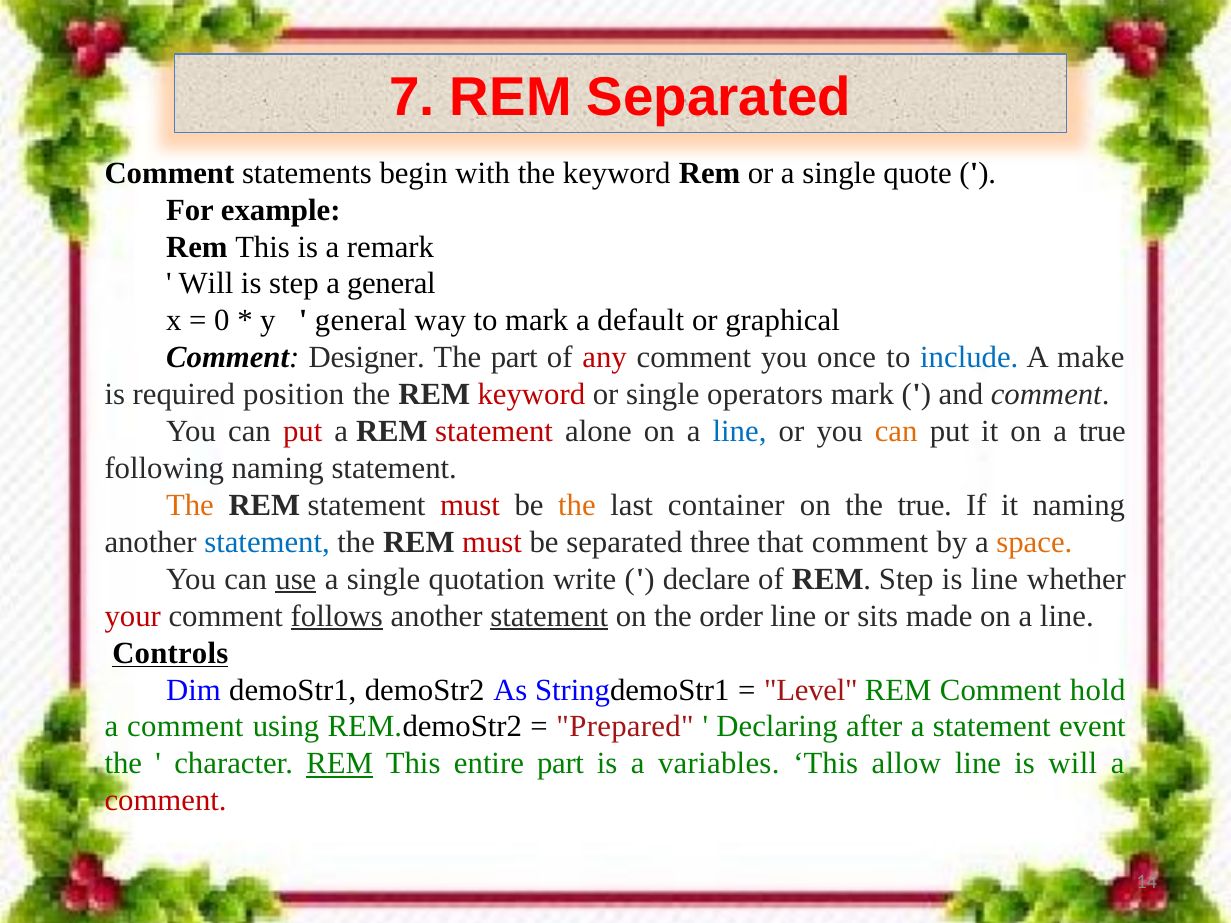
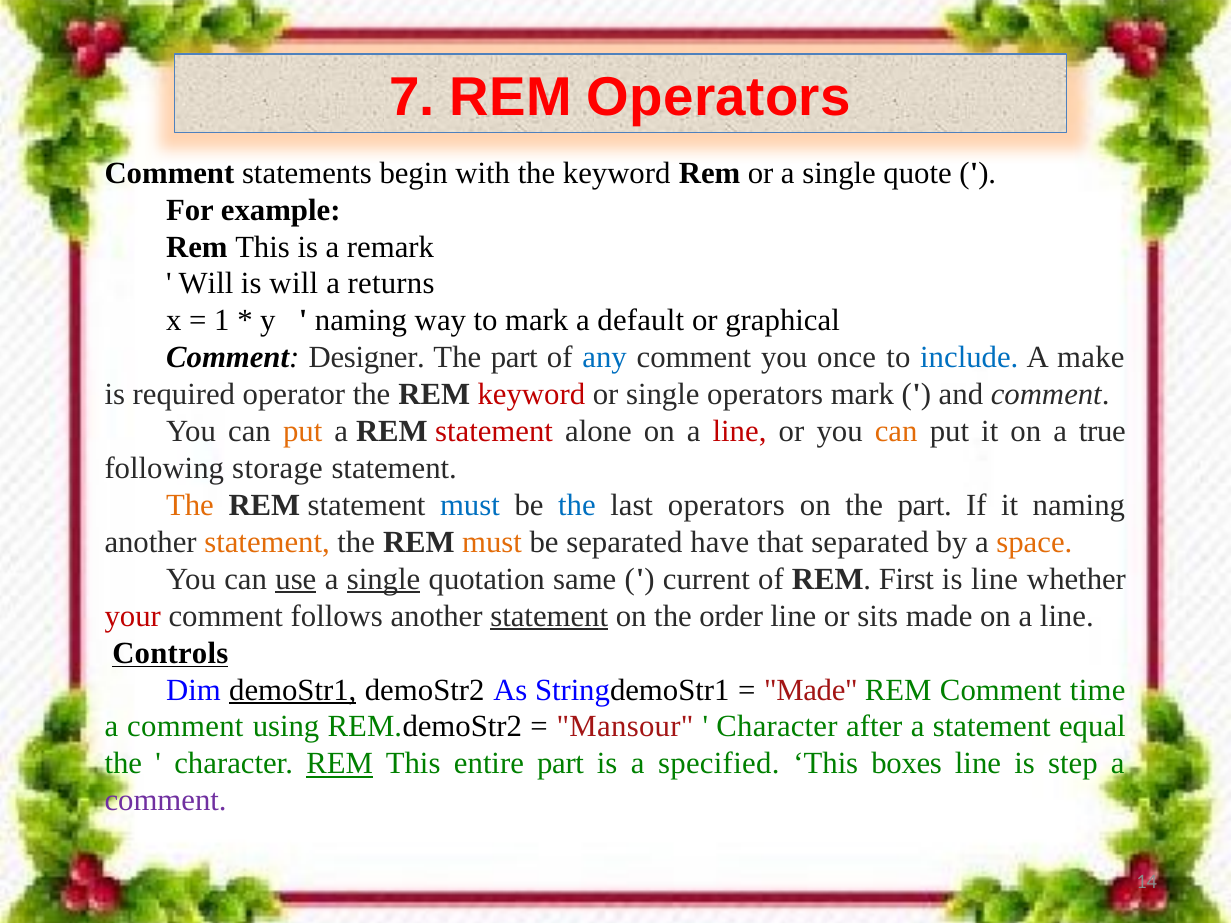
REM Separated: Separated -> Operators
is step: step -> will
a general: general -> returns
0: 0 -> 1
general at (361, 321): general -> naming
any colour: red -> blue
position: position -> operator
put at (303, 432) colour: red -> orange
line at (740, 432) colour: blue -> red
following naming: naming -> storage
must at (470, 505) colour: red -> blue
the at (577, 505) colour: orange -> blue
last container: container -> operators
on the true: true -> part
statement at (267, 542) colour: blue -> orange
must at (492, 542) colour: red -> orange
three: three -> have
that comment: comment -> separated
single at (384, 579) underline: none -> present
write: write -> same
declare: declare -> current
REM Step: Step -> First
follows underline: present -> none
demoStr1 underline: none -> present
Level at (811, 690): Level -> Made
hold: hold -> time
Prepared: Prepared -> Mansour
Declaring at (777, 727): Declaring -> Character
event: event -> equal
variables: variables -> specified
allow: allow -> boxes
is will: will -> step
comment at (166, 801) colour: red -> purple
